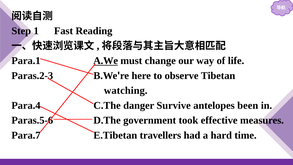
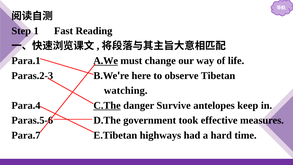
C.The underline: none -> present
been: been -> keep
travellers: travellers -> highways
